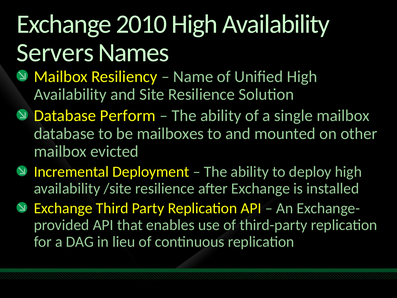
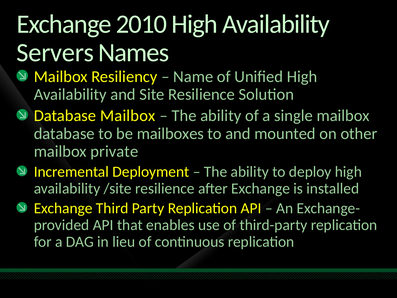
Database Perform: Perform -> Mailbox
evicted: evicted -> private
